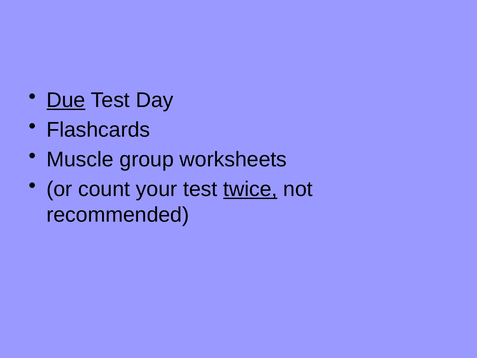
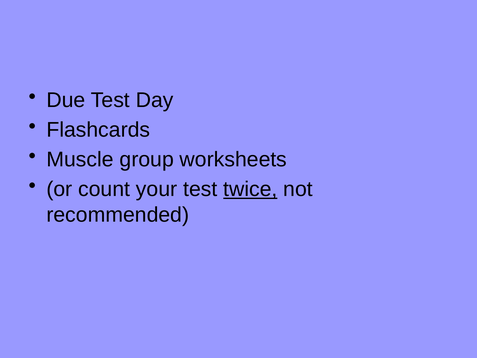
Due underline: present -> none
